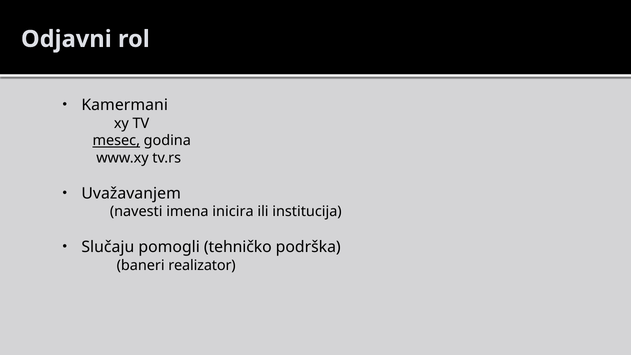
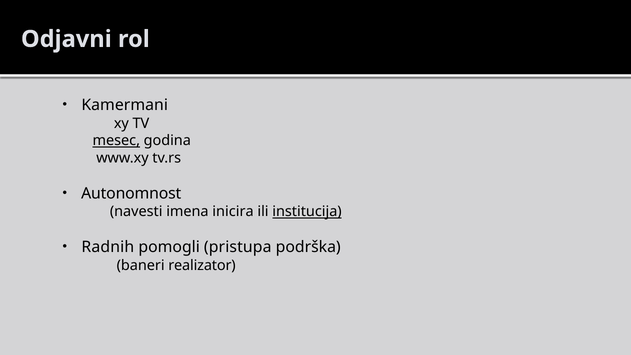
Uvažavanjem: Uvažavanjem -> Autonomnost
institucija underline: none -> present
Slučaju: Slučaju -> Radnih
tehničko: tehničko -> pristupa
